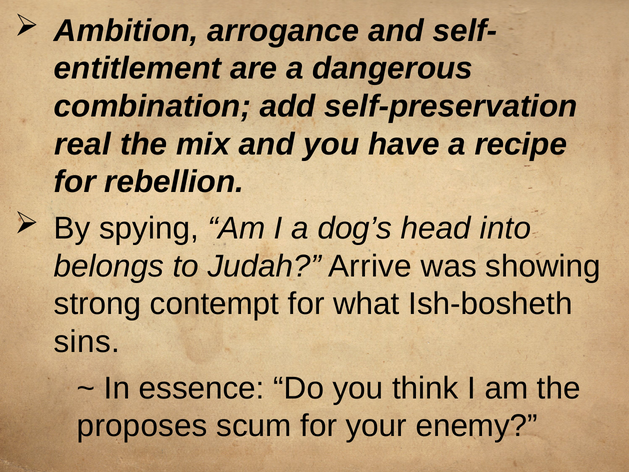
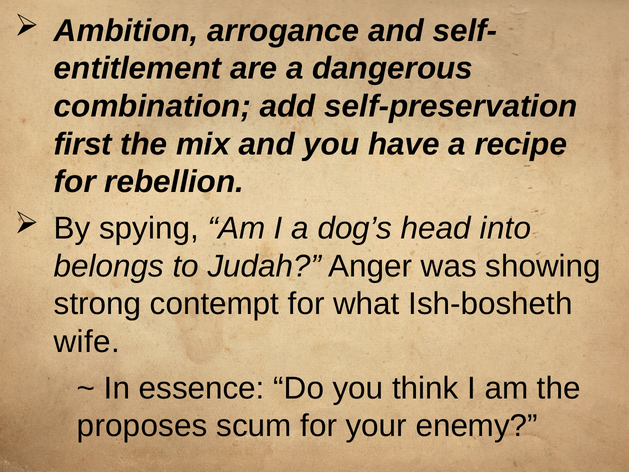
real: real -> first
Arrive: Arrive -> Anger
sins: sins -> wife
